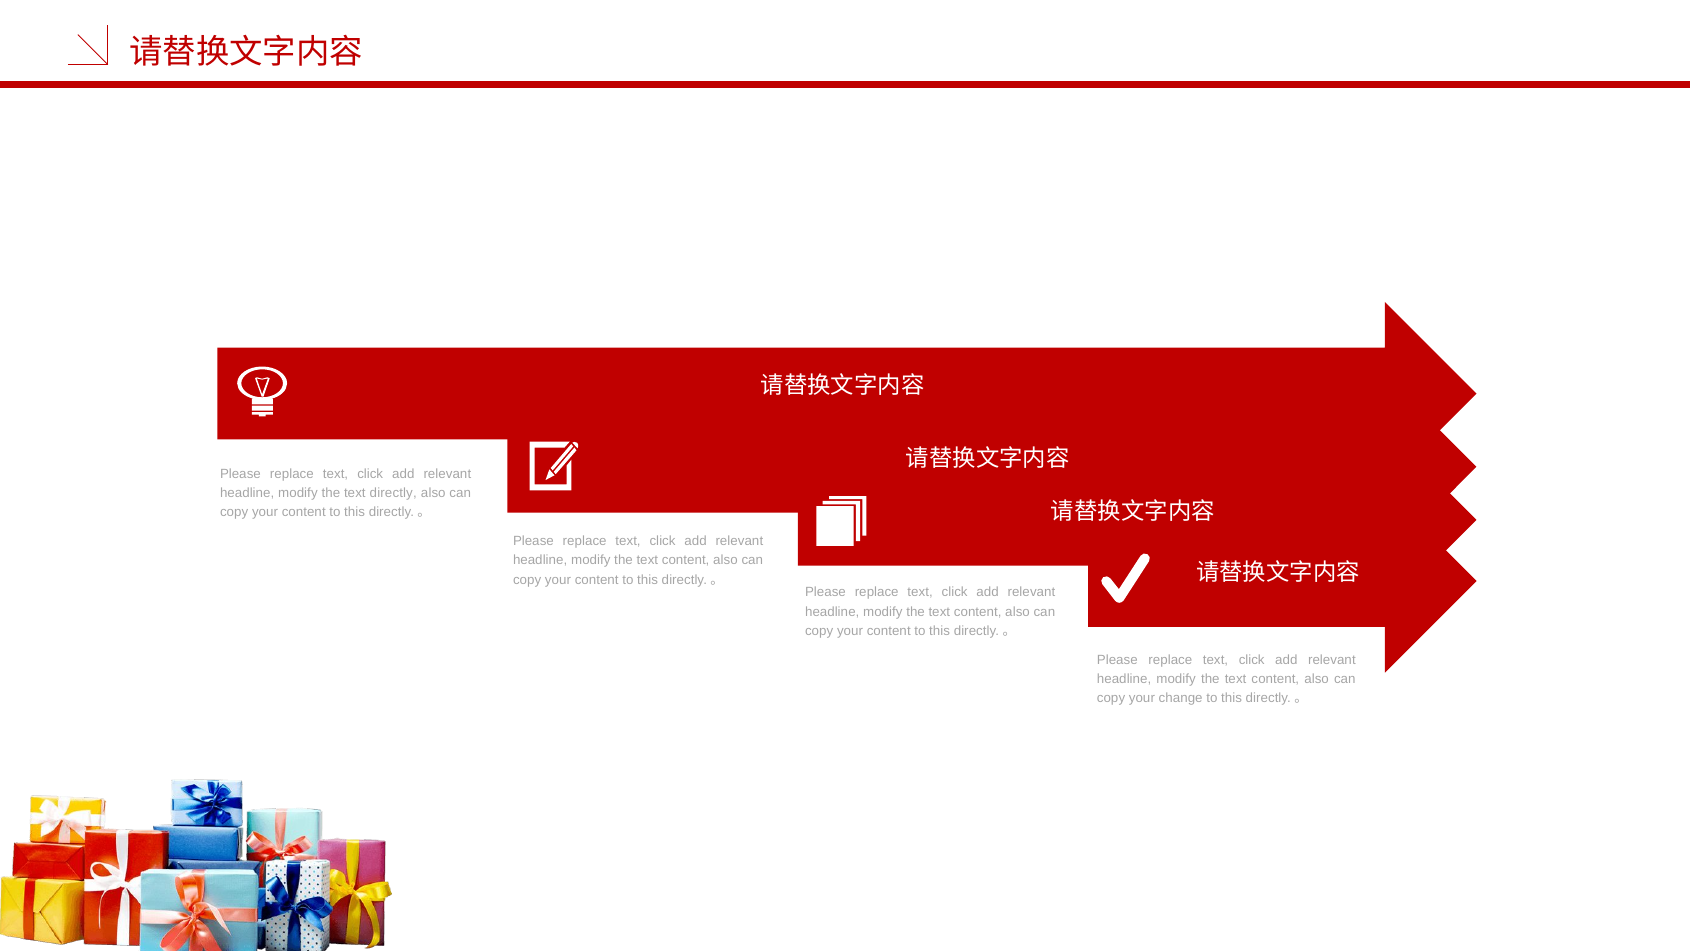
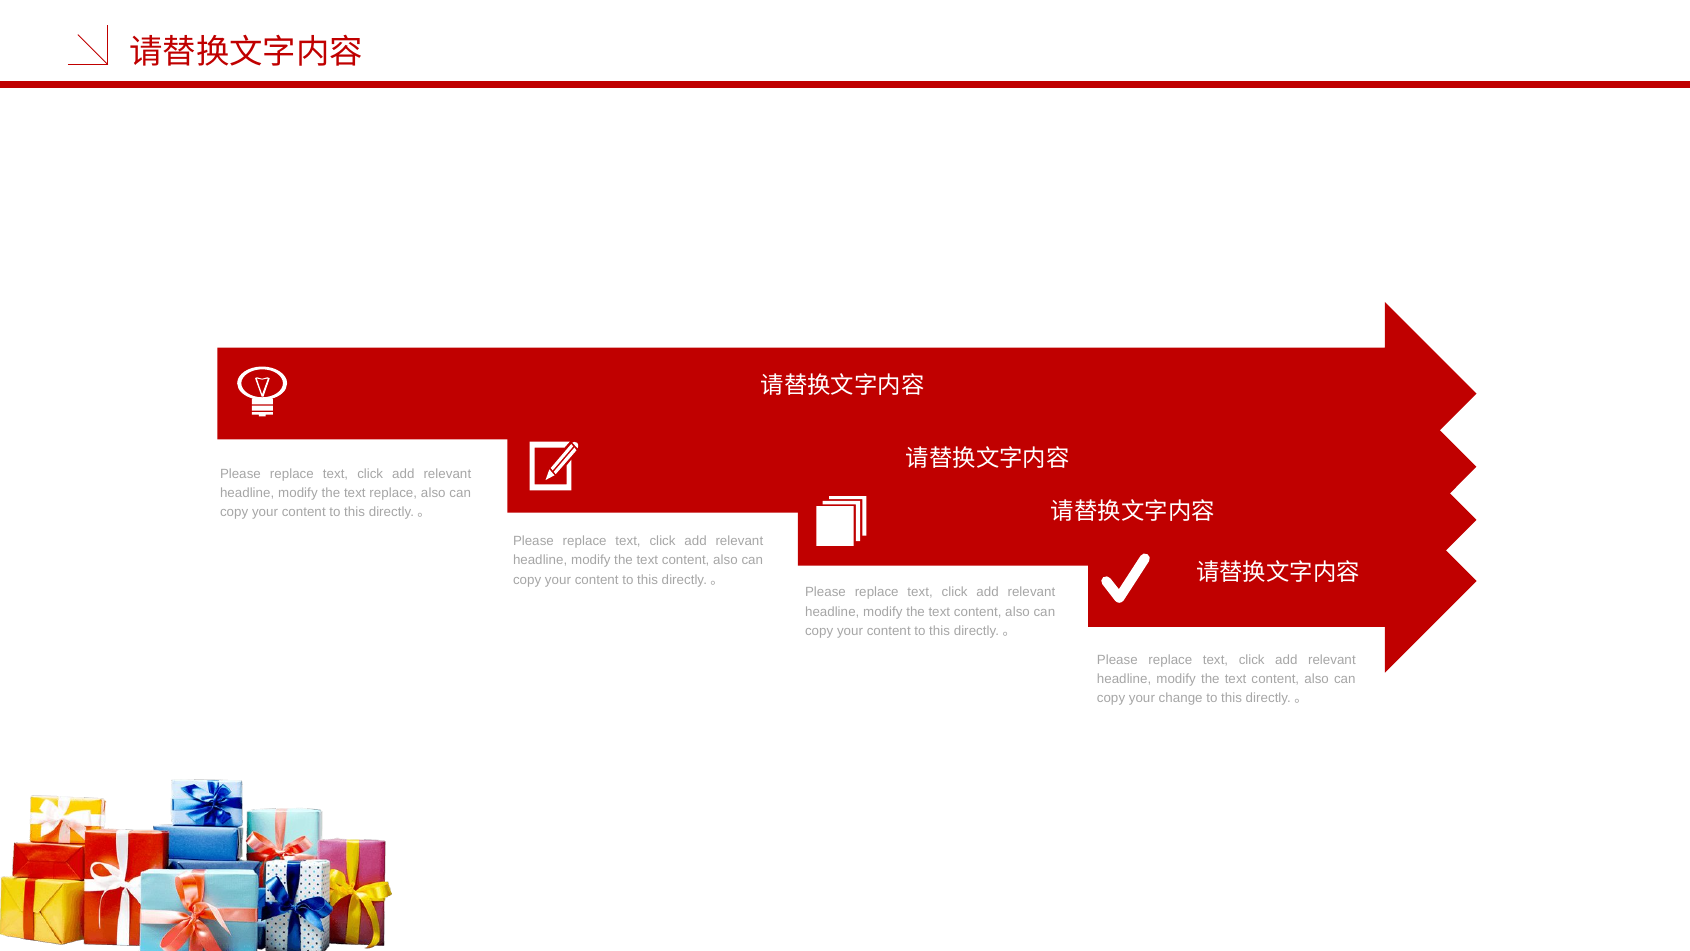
text directly: directly -> replace
